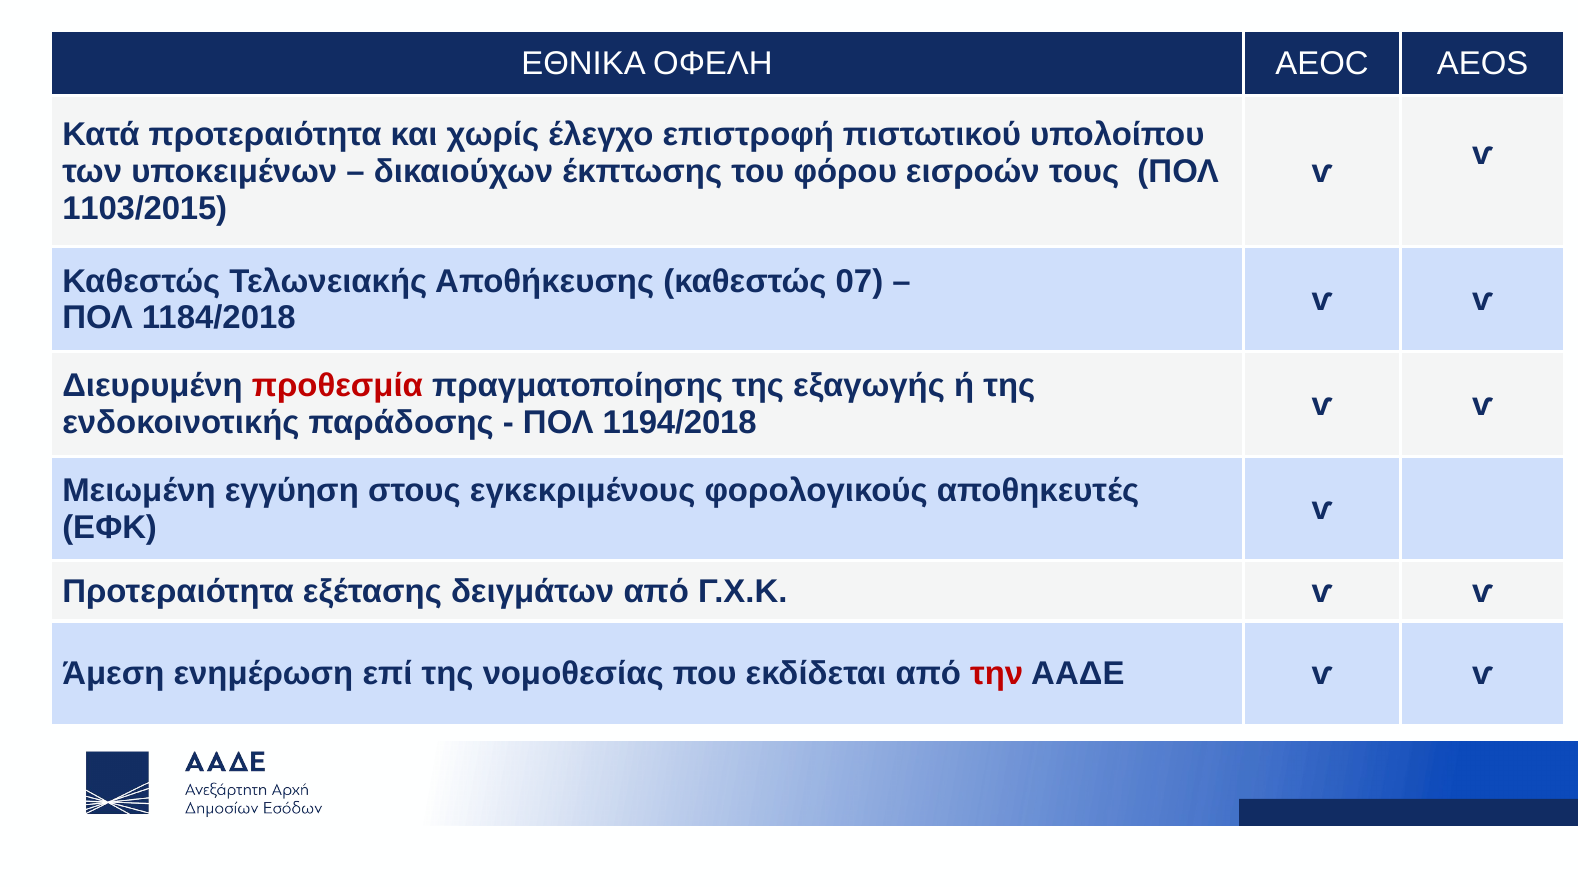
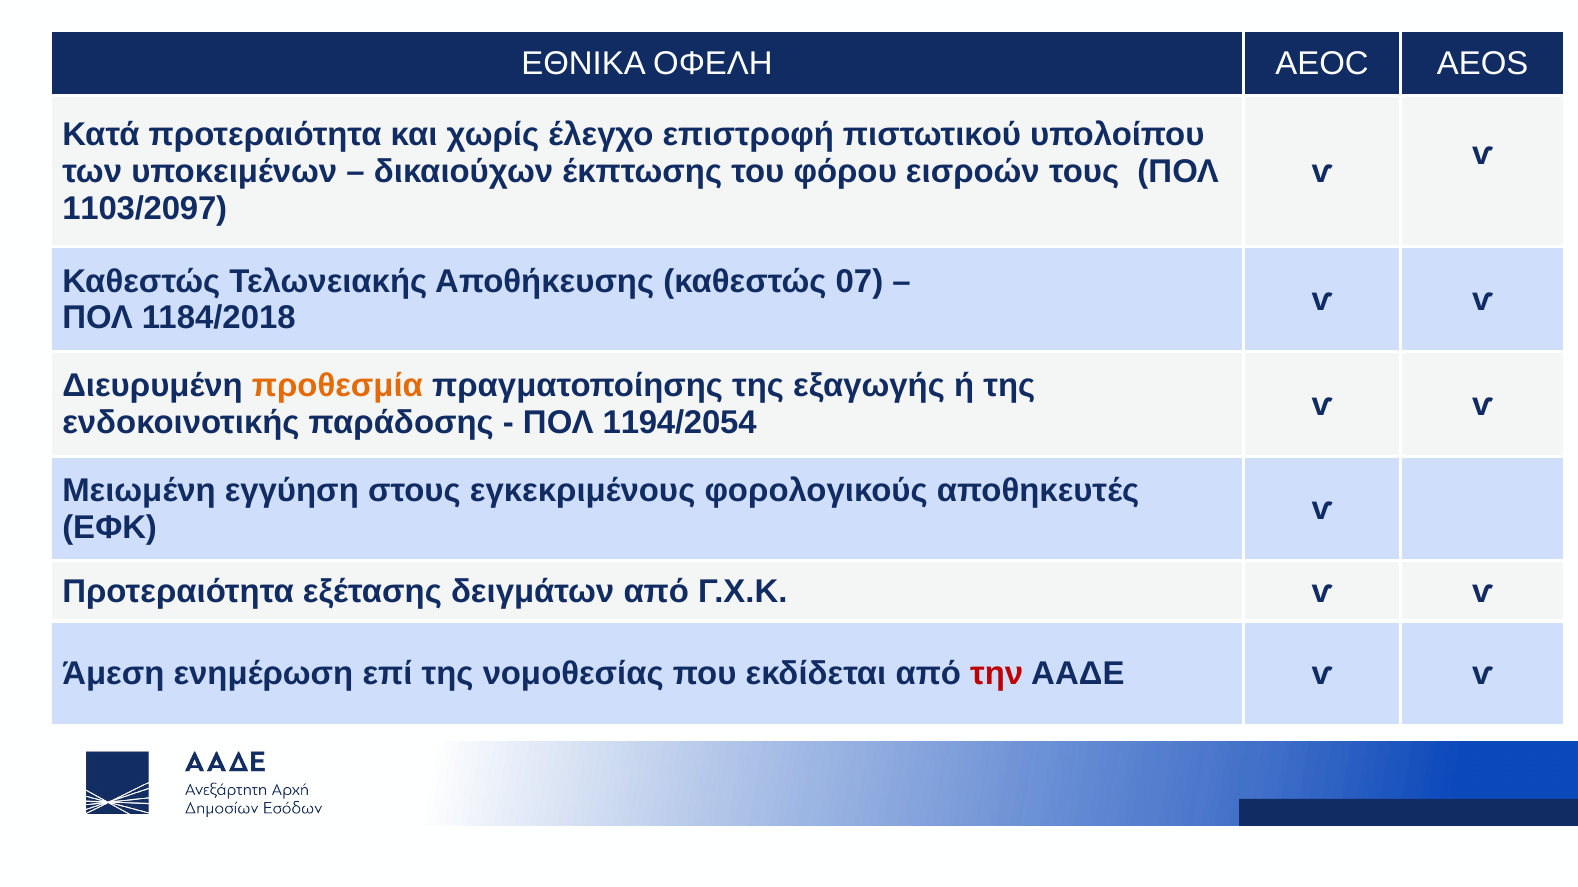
1103/2015: 1103/2015 -> 1103/2097
προθεσμία colour: red -> orange
1194/2018: 1194/2018 -> 1194/2054
